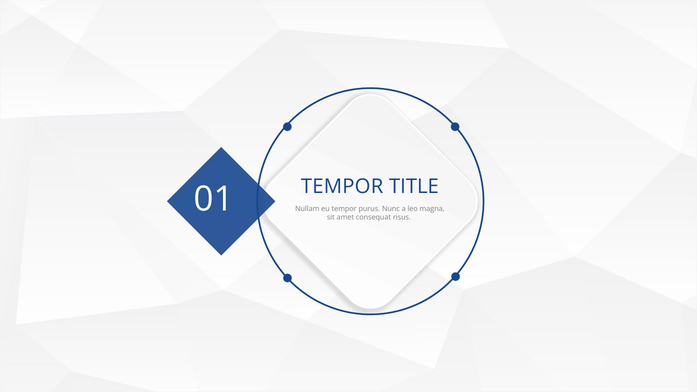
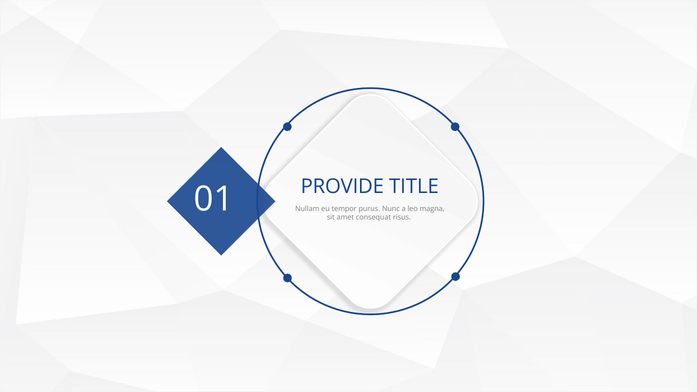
TEMPOR at (342, 187): TEMPOR -> PROVIDE
